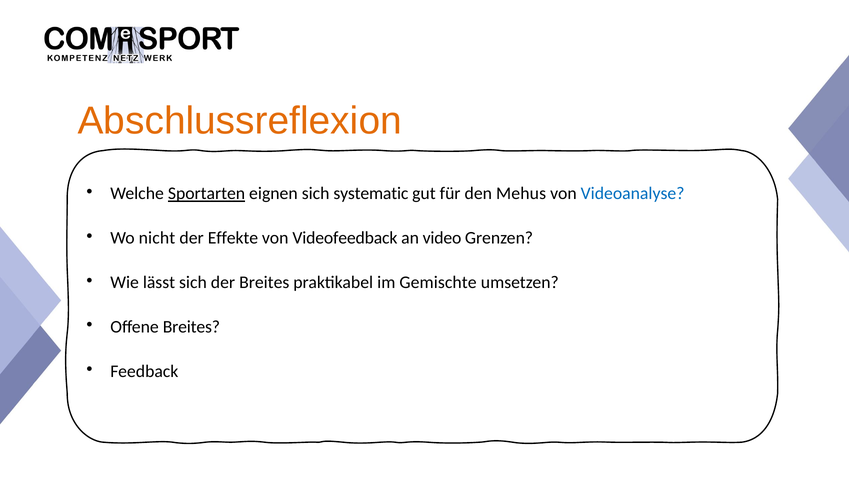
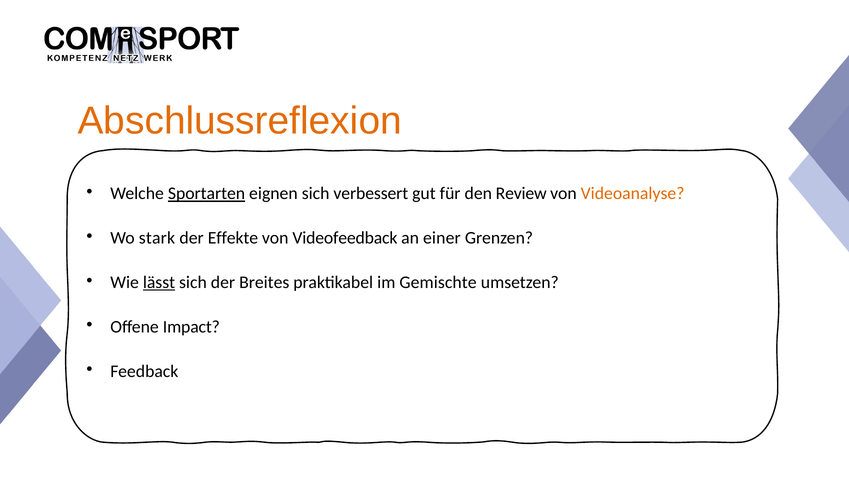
systematic: systematic -> verbessert
Mehus: Mehus -> Review
Videoanalyse colour: blue -> orange
nicht: nicht -> stark
video: video -> einer
lässt underline: none -> present
Offene Breites: Breites -> Impact
